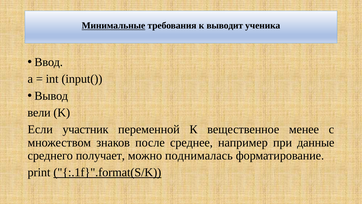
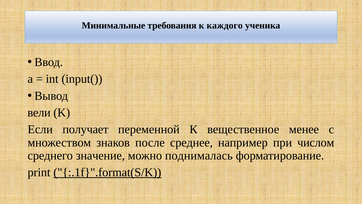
Минимальные underline: present -> none
выводит: выводит -> каждого
участник: участник -> получает
данные: данные -> числом
получает: получает -> значение
